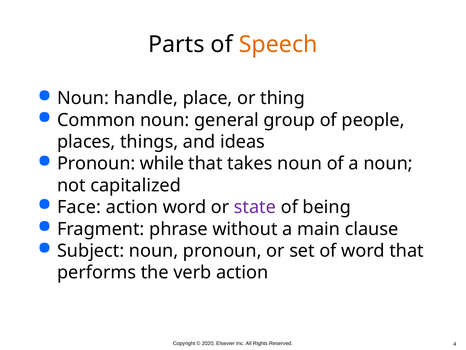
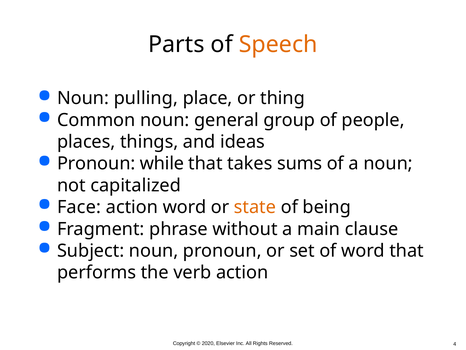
handle: handle -> pulling
takes noun: noun -> sums
state colour: purple -> orange
